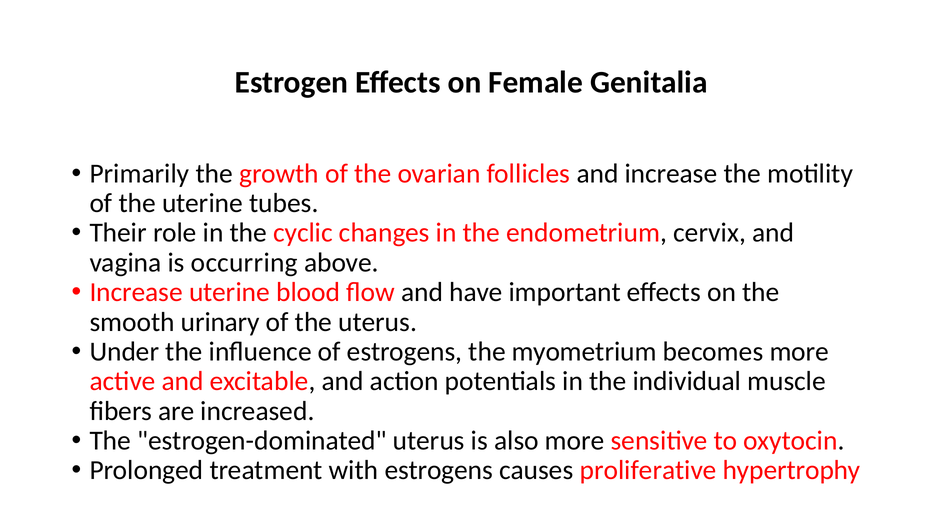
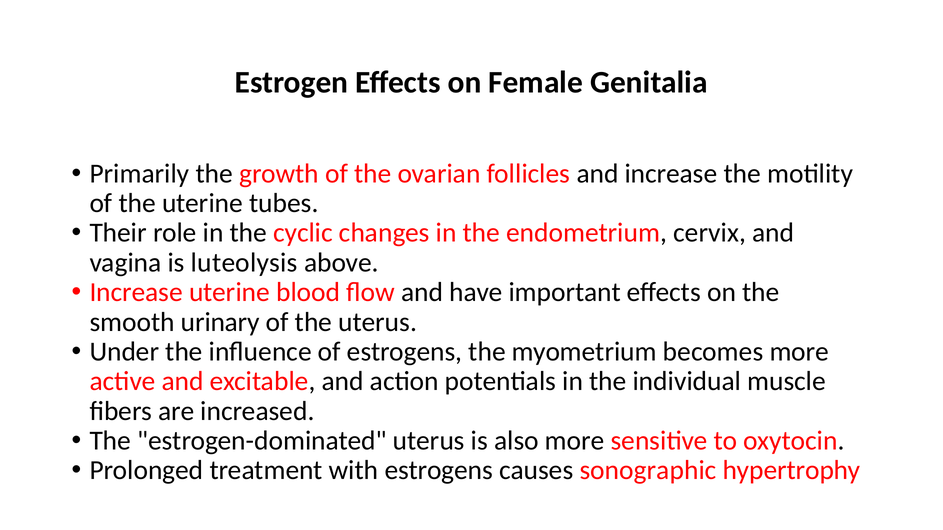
occurring: occurring -> luteolysis
proliferative: proliferative -> sonographic
